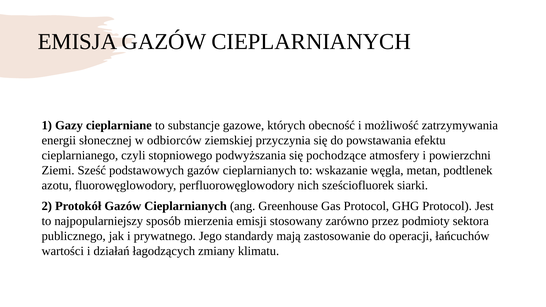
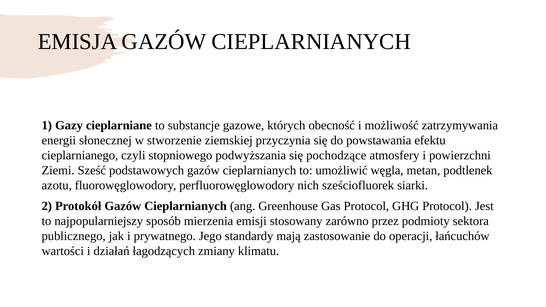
odbiorców: odbiorców -> stworzenie
wskazanie: wskazanie -> umożliwić
